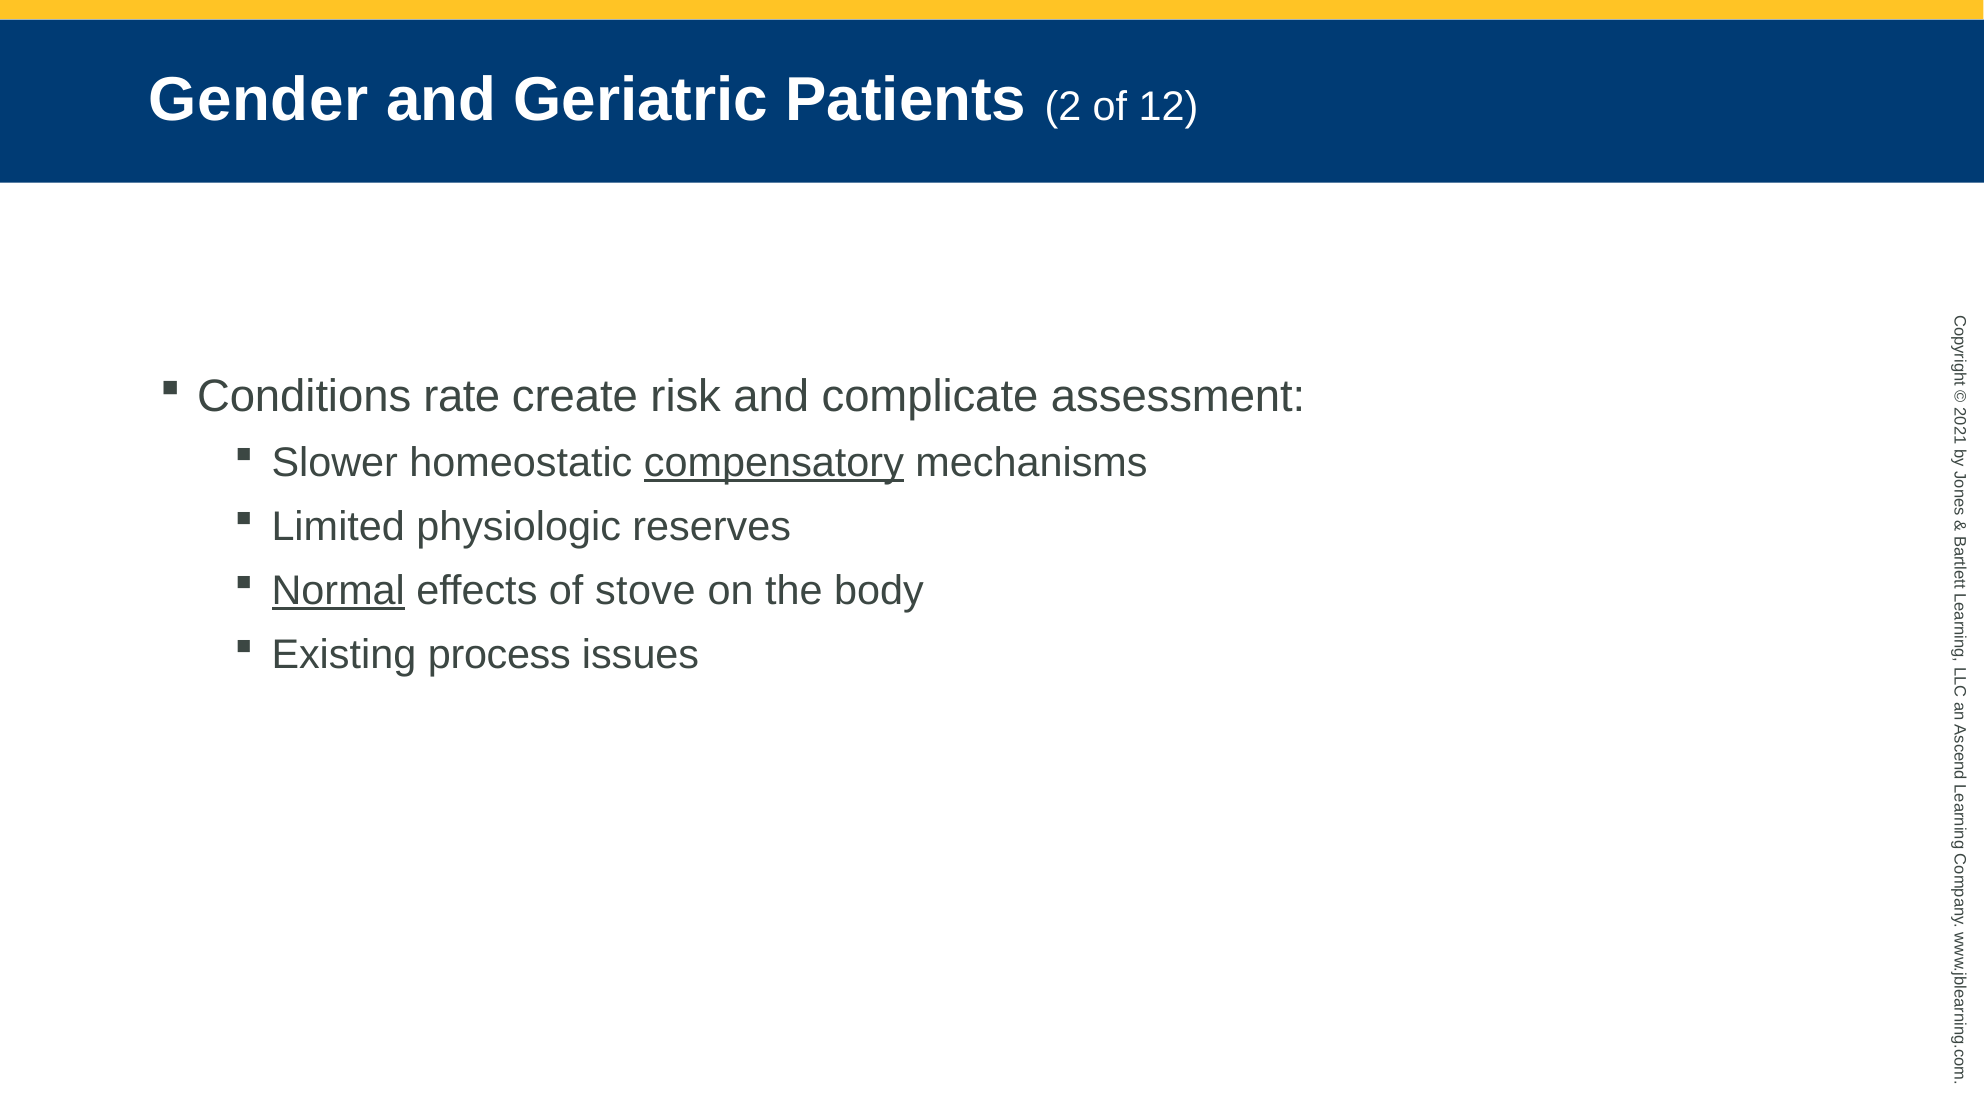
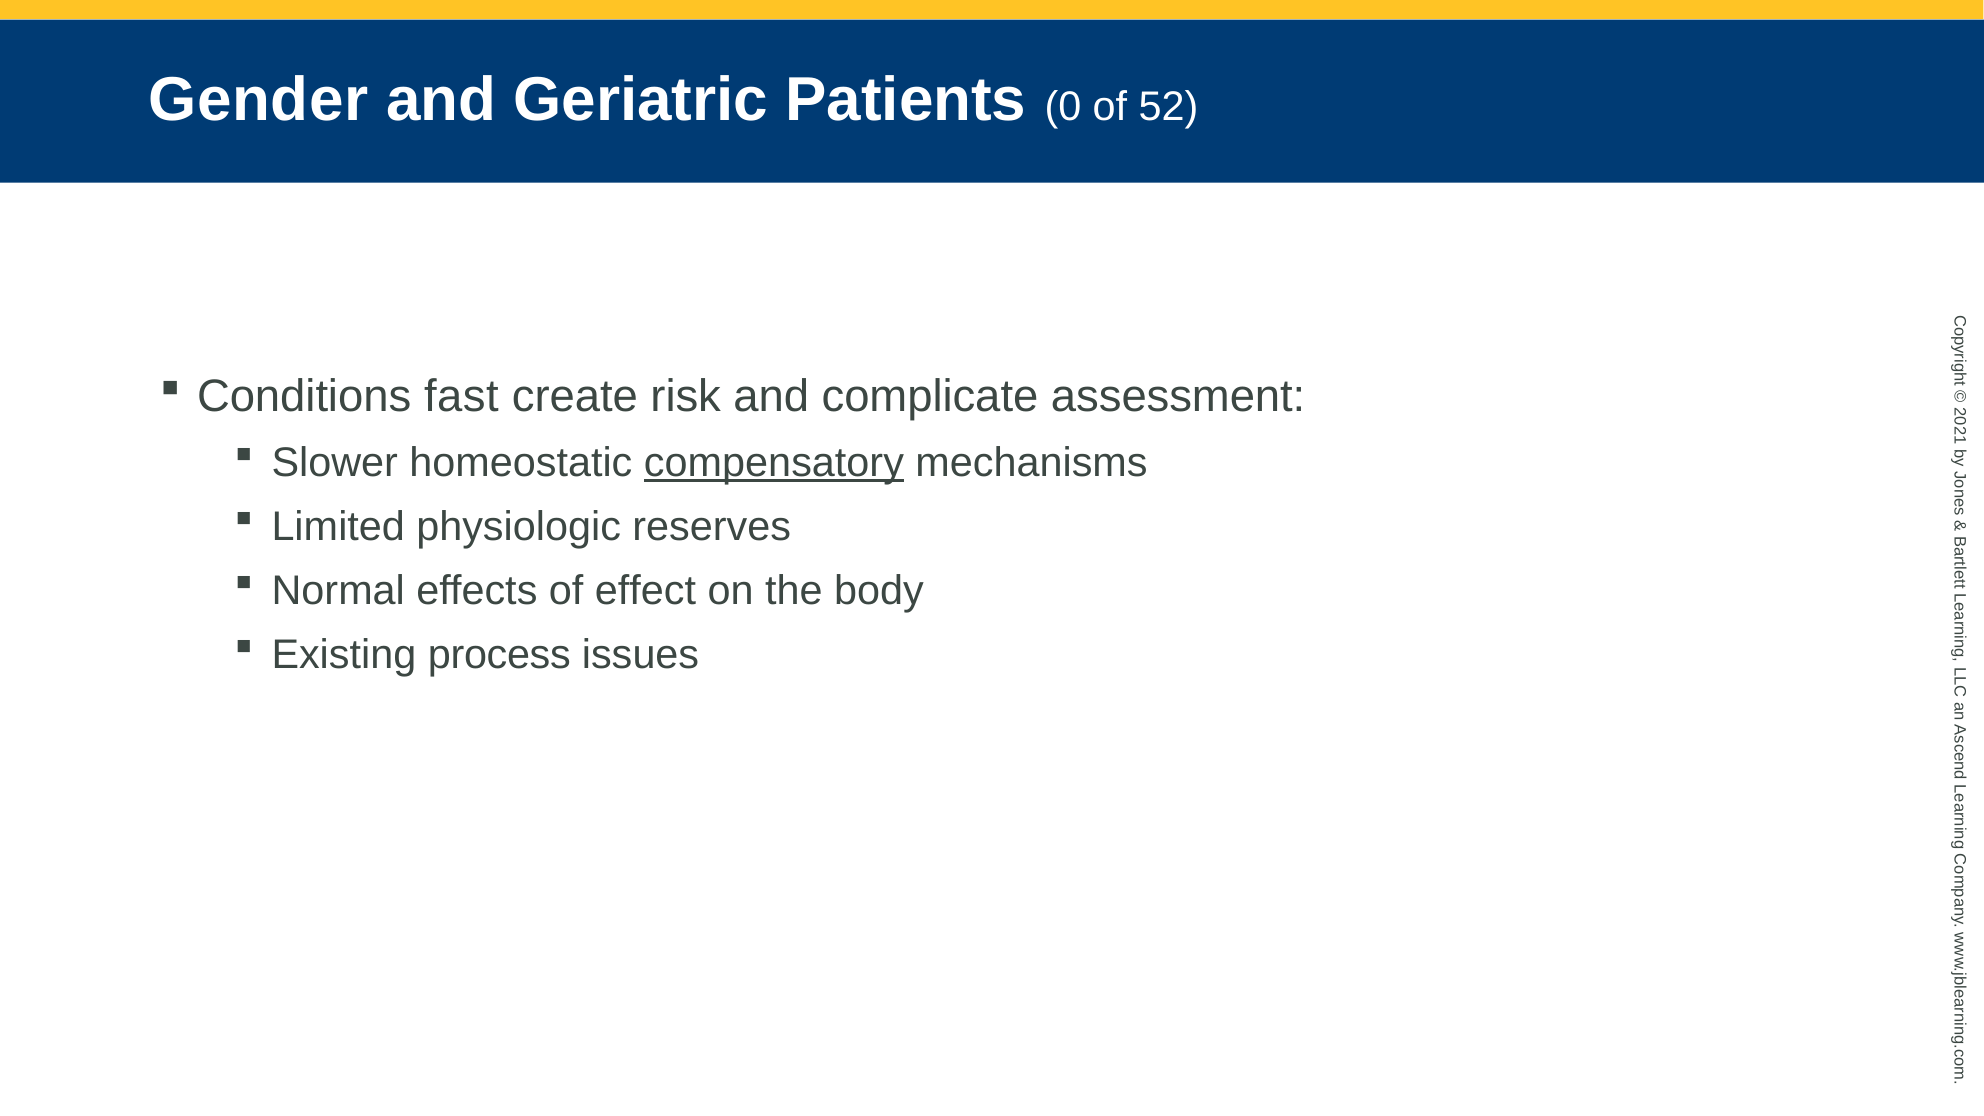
Patients 2: 2 -> 0
12: 12 -> 52
rate: rate -> fast
Normal underline: present -> none
stove: stove -> effect
